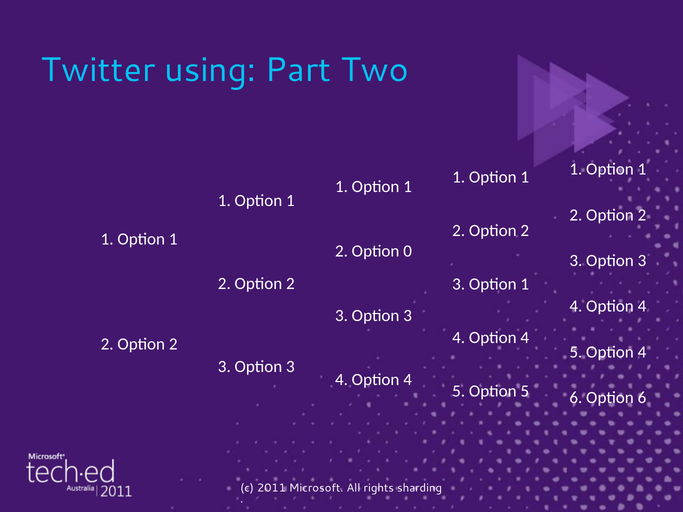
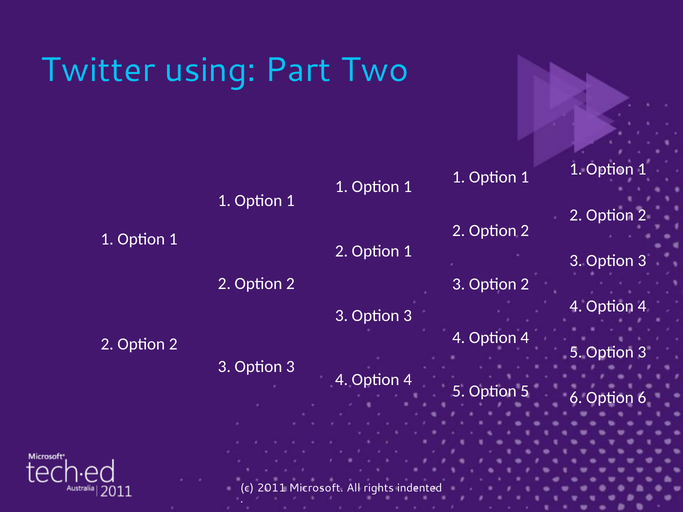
2 Option 0: 0 -> 1
3 Option 1: 1 -> 2
5 Option 4: 4 -> 3
sharding: sharding -> indented
